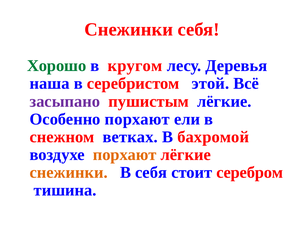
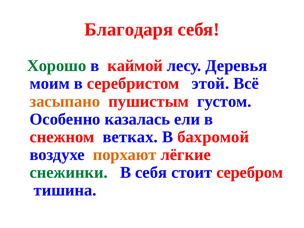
Снежинки at (129, 29): Снежинки -> Благодаря
кругом: кругом -> каймой
наша: наша -> моим
засыпано colour: purple -> orange
пушистым лёгкие: лёгкие -> густом
Особенно порхают: порхают -> казалась
снежинки at (69, 172) colour: orange -> green
